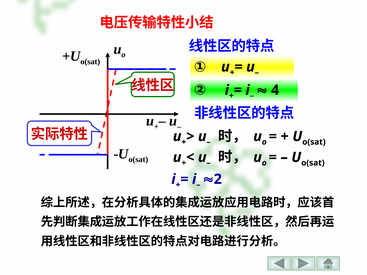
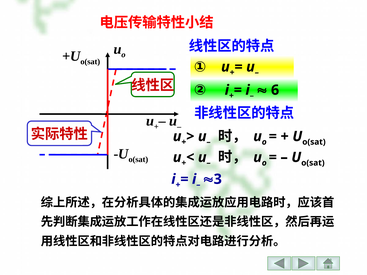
4: 4 -> 6
2: 2 -> 3
